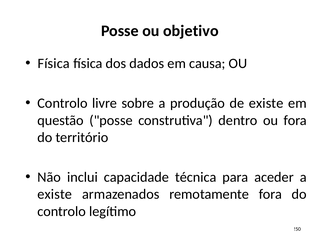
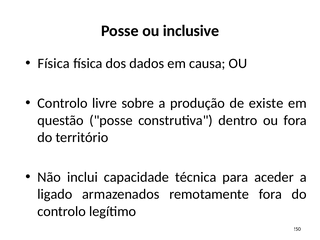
objetivo: objetivo -> inclusive
existe at (55, 194): existe -> ligado
